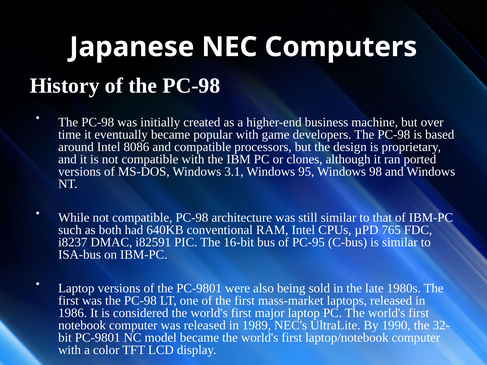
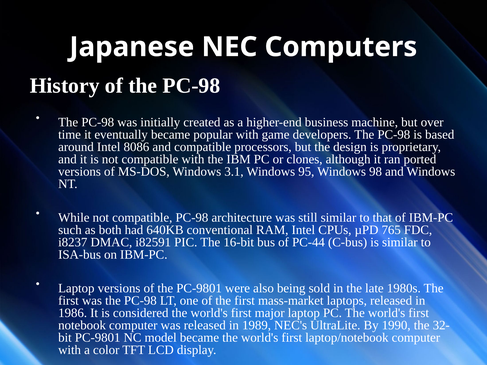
PC-95: PC-95 -> PC-44
